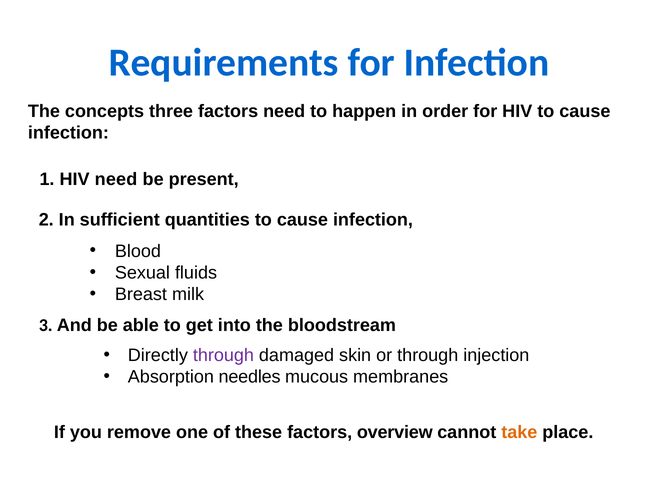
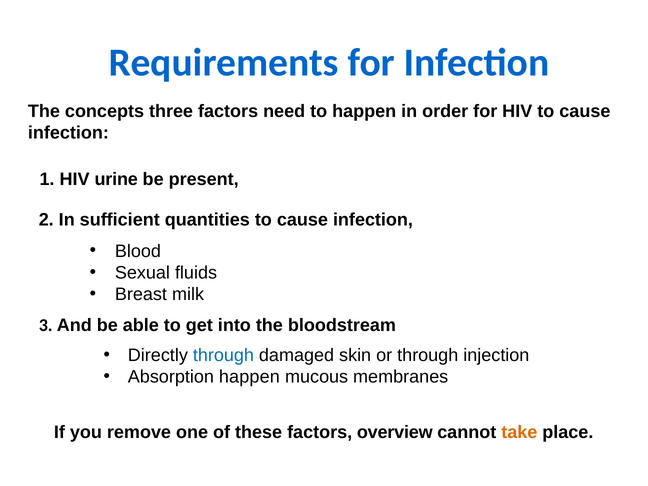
HIV need: need -> urine
through at (223, 355) colour: purple -> blue
Absorption needles: needles -> happen
